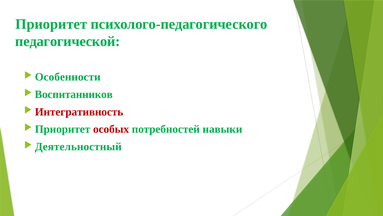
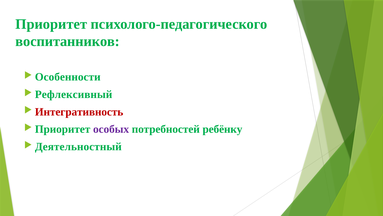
педагогической: педагогической -> воспитанников
Воспитанников: Воспитанников -> Рефлексивный
особых colour: red -> purple
навыки: навыки -> ребёнку
